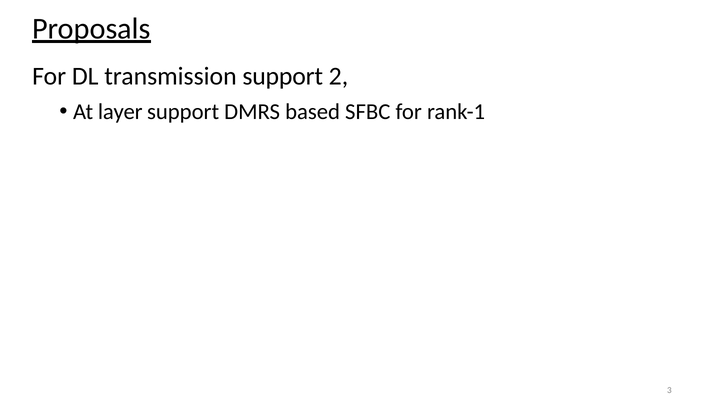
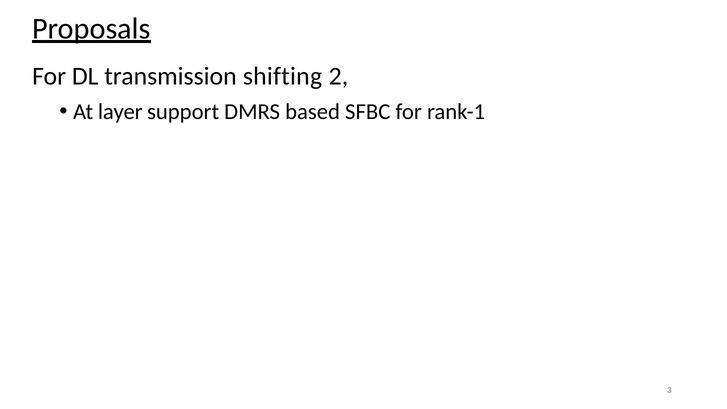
transmission support: support -> shifting
